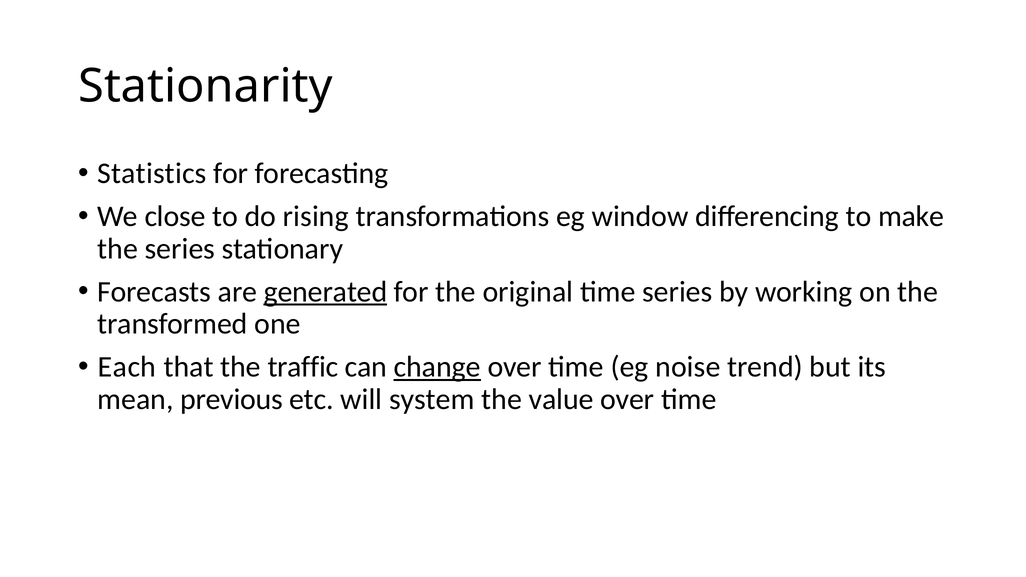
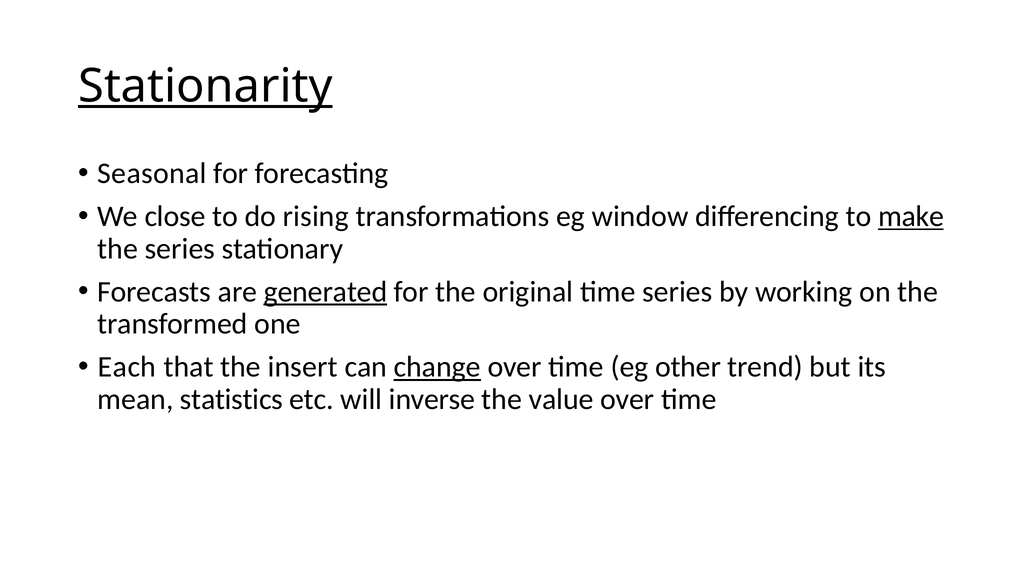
Stationarity underline: none -> present
Statistics: Statistics -> Seasonal
make underline: none -> present
traffic: traffic -> insert
noise: noise -> other
previous: previous -> statistics
system: system -> inverse
